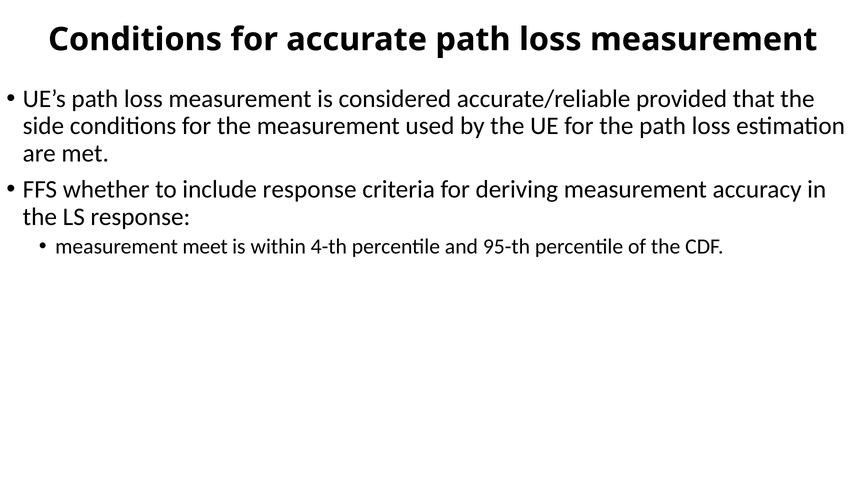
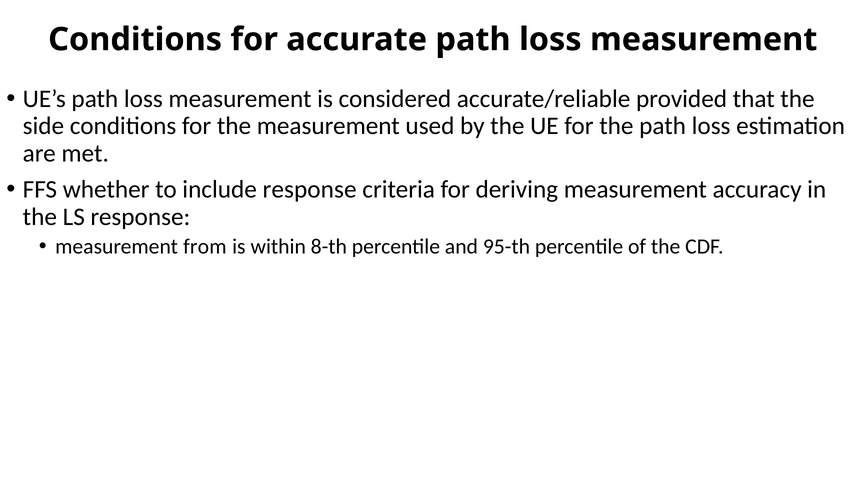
meet: meet -> from
4-th: 4-th -> 8-th
